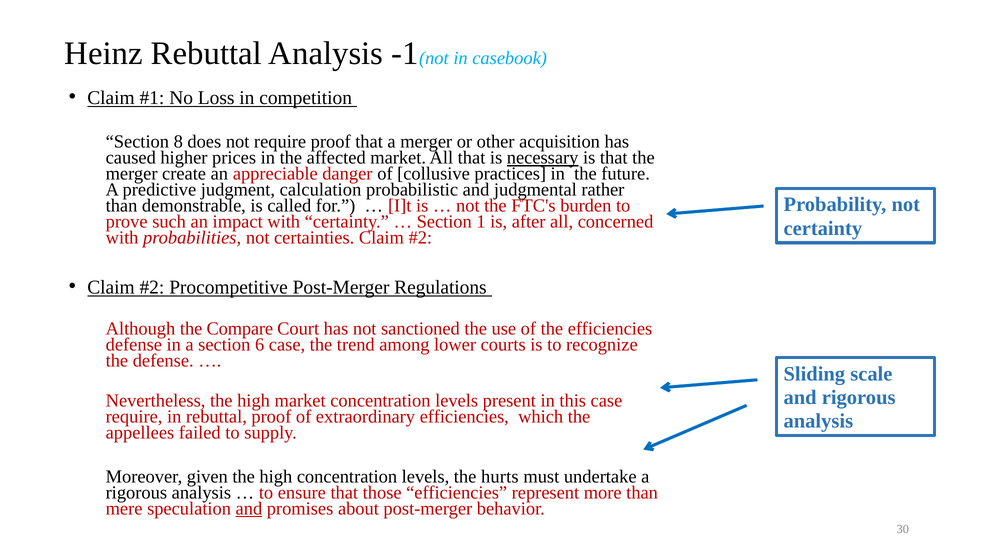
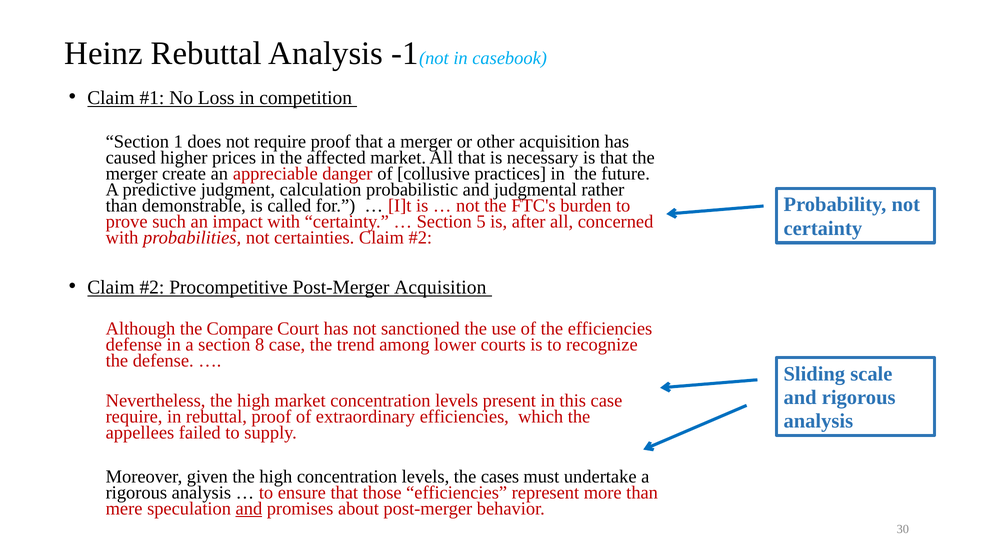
8: 8 -> 1
necessary underline: present -> none
1: 1 -> 5
Post-Merger Regulations: Regulations -> Acquisition
6: 6 -> 8
hurts: hurts -> cases
